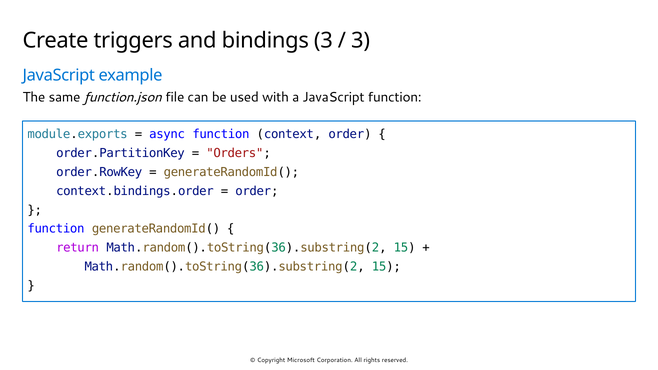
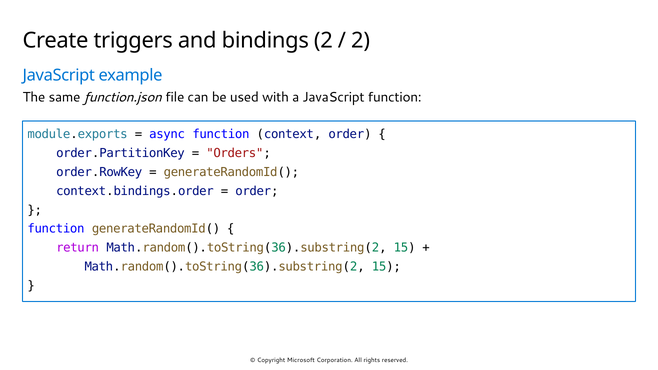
bindings 3: 3 -> 2
3 at (361, 40): 3 -> 2
